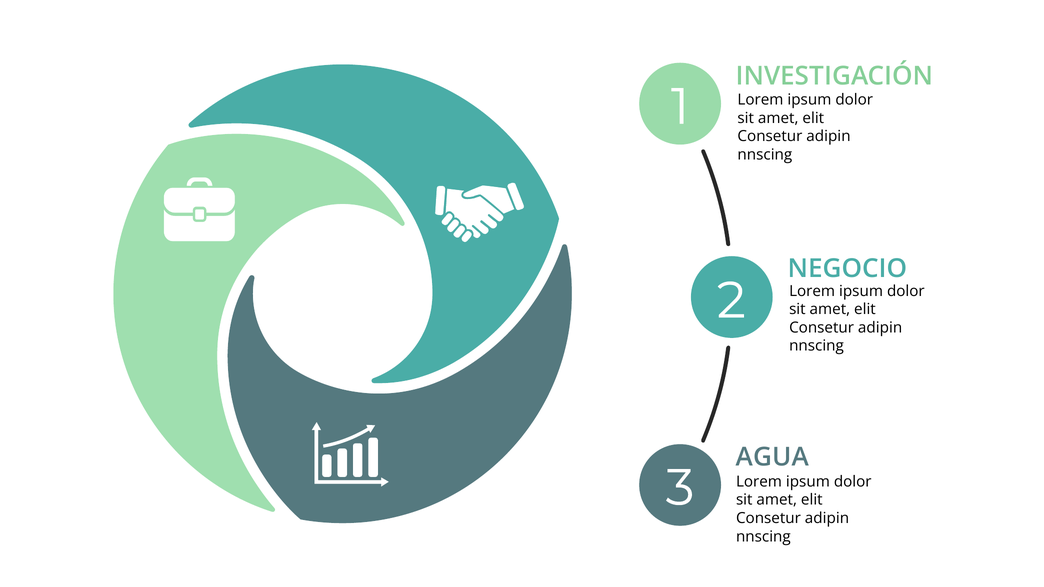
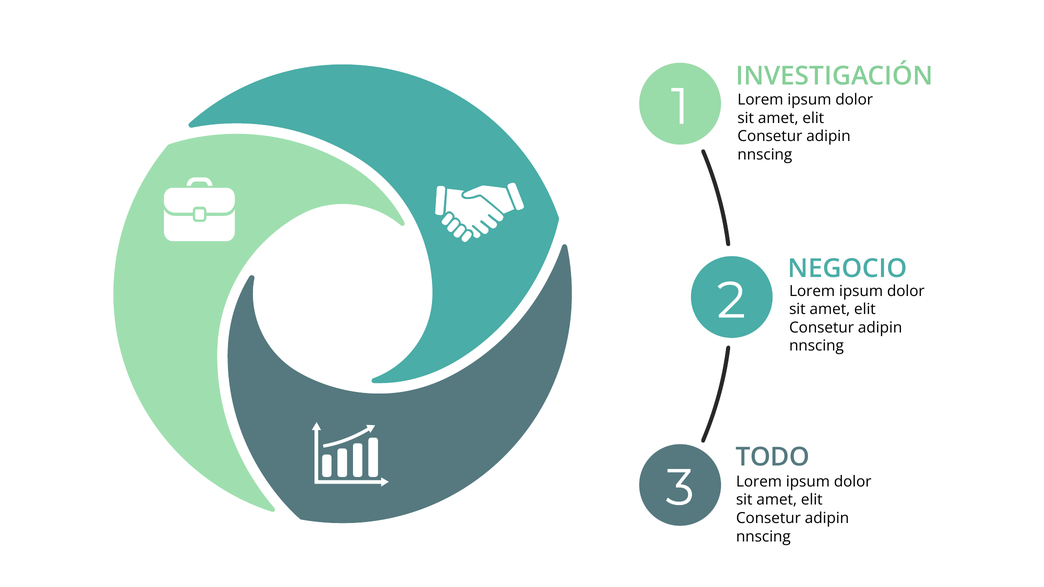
AGUA: AGUA -> TODO
